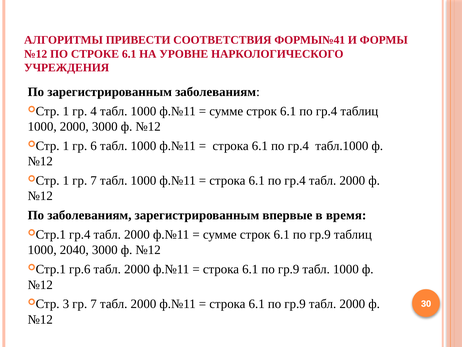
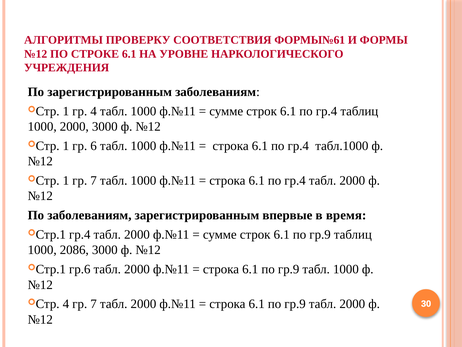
ПРИВЕСТИ: ПРИВЕСТИ -> ПРОВЕРКУ
ФОРМЫ№41: ФОРМЫ№41 -> ФОРМЫ№61
2040: 2040 -> 2086
3 at (66, 304): 3 -> 4
